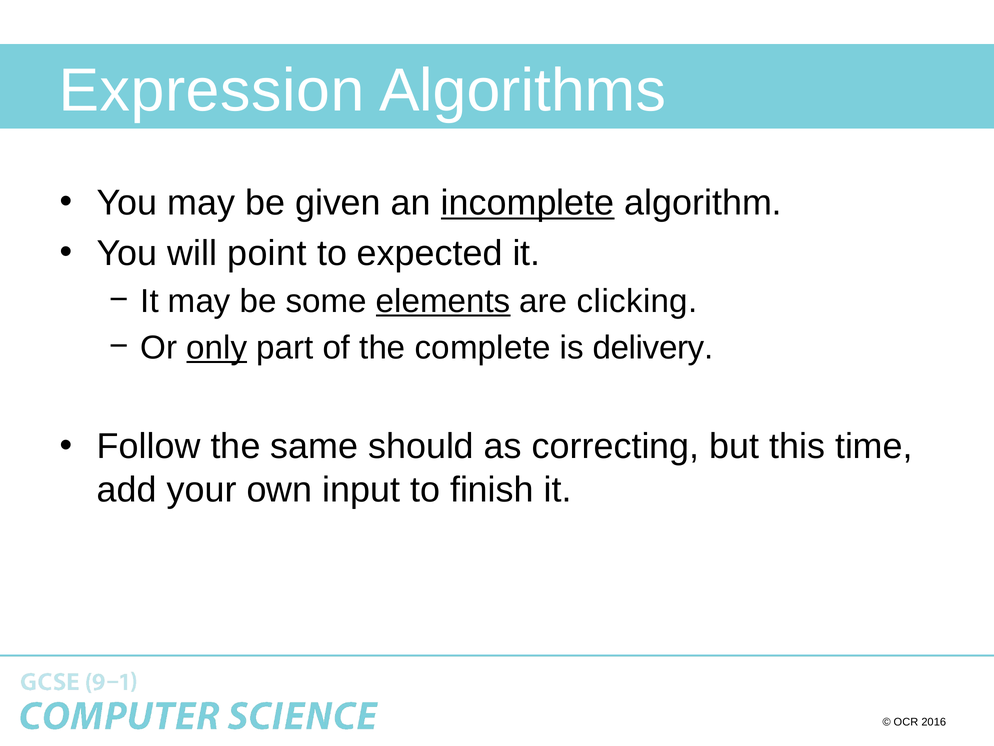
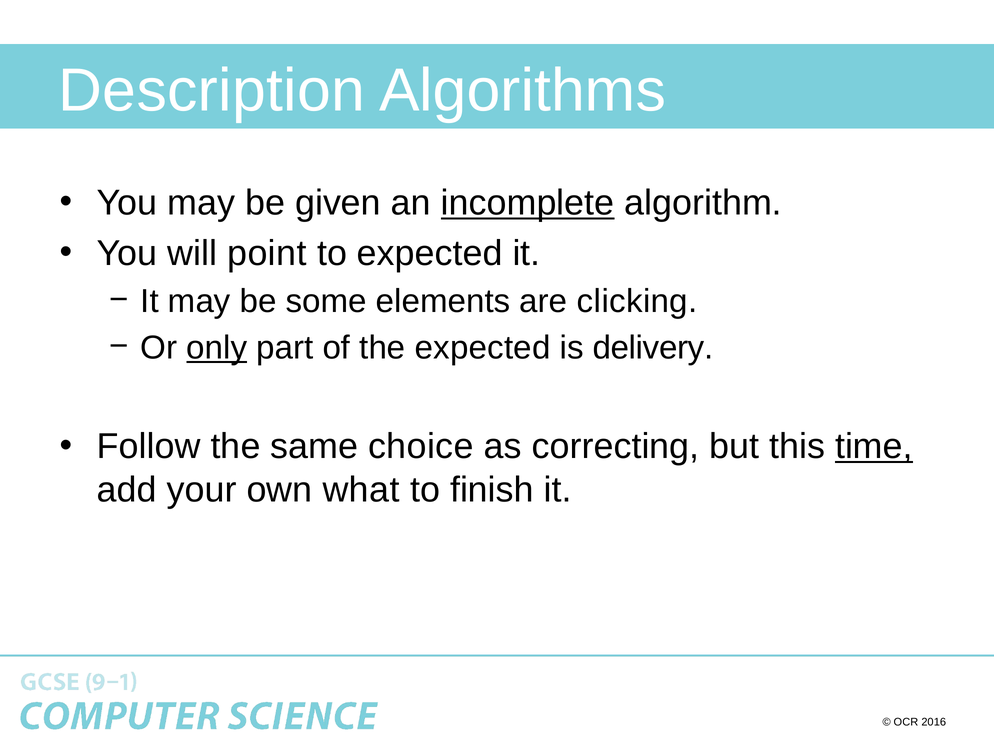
Expression: Expression -> Description
elements underline: present -> none
the complete: complete -> expected
should: should -> choice
time underline: none -> present
input: input -> what
